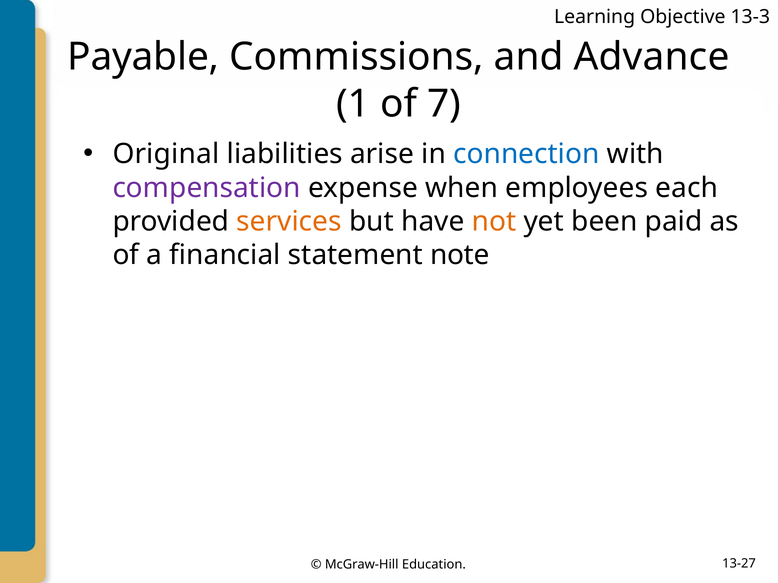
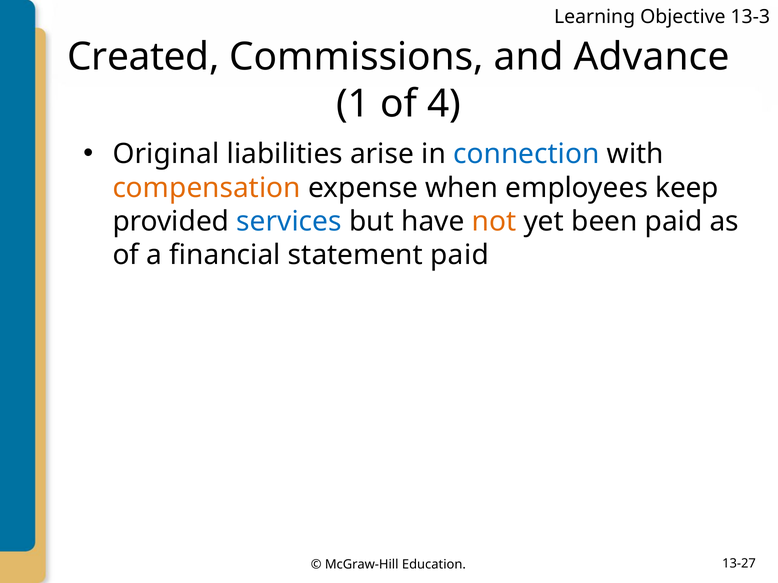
Payable: Payable -> Created
7: 7 -> 4
compensation colour: purple -> orange
each: each -> keep
services colour: orange -> blue
statement note: note -> paid
